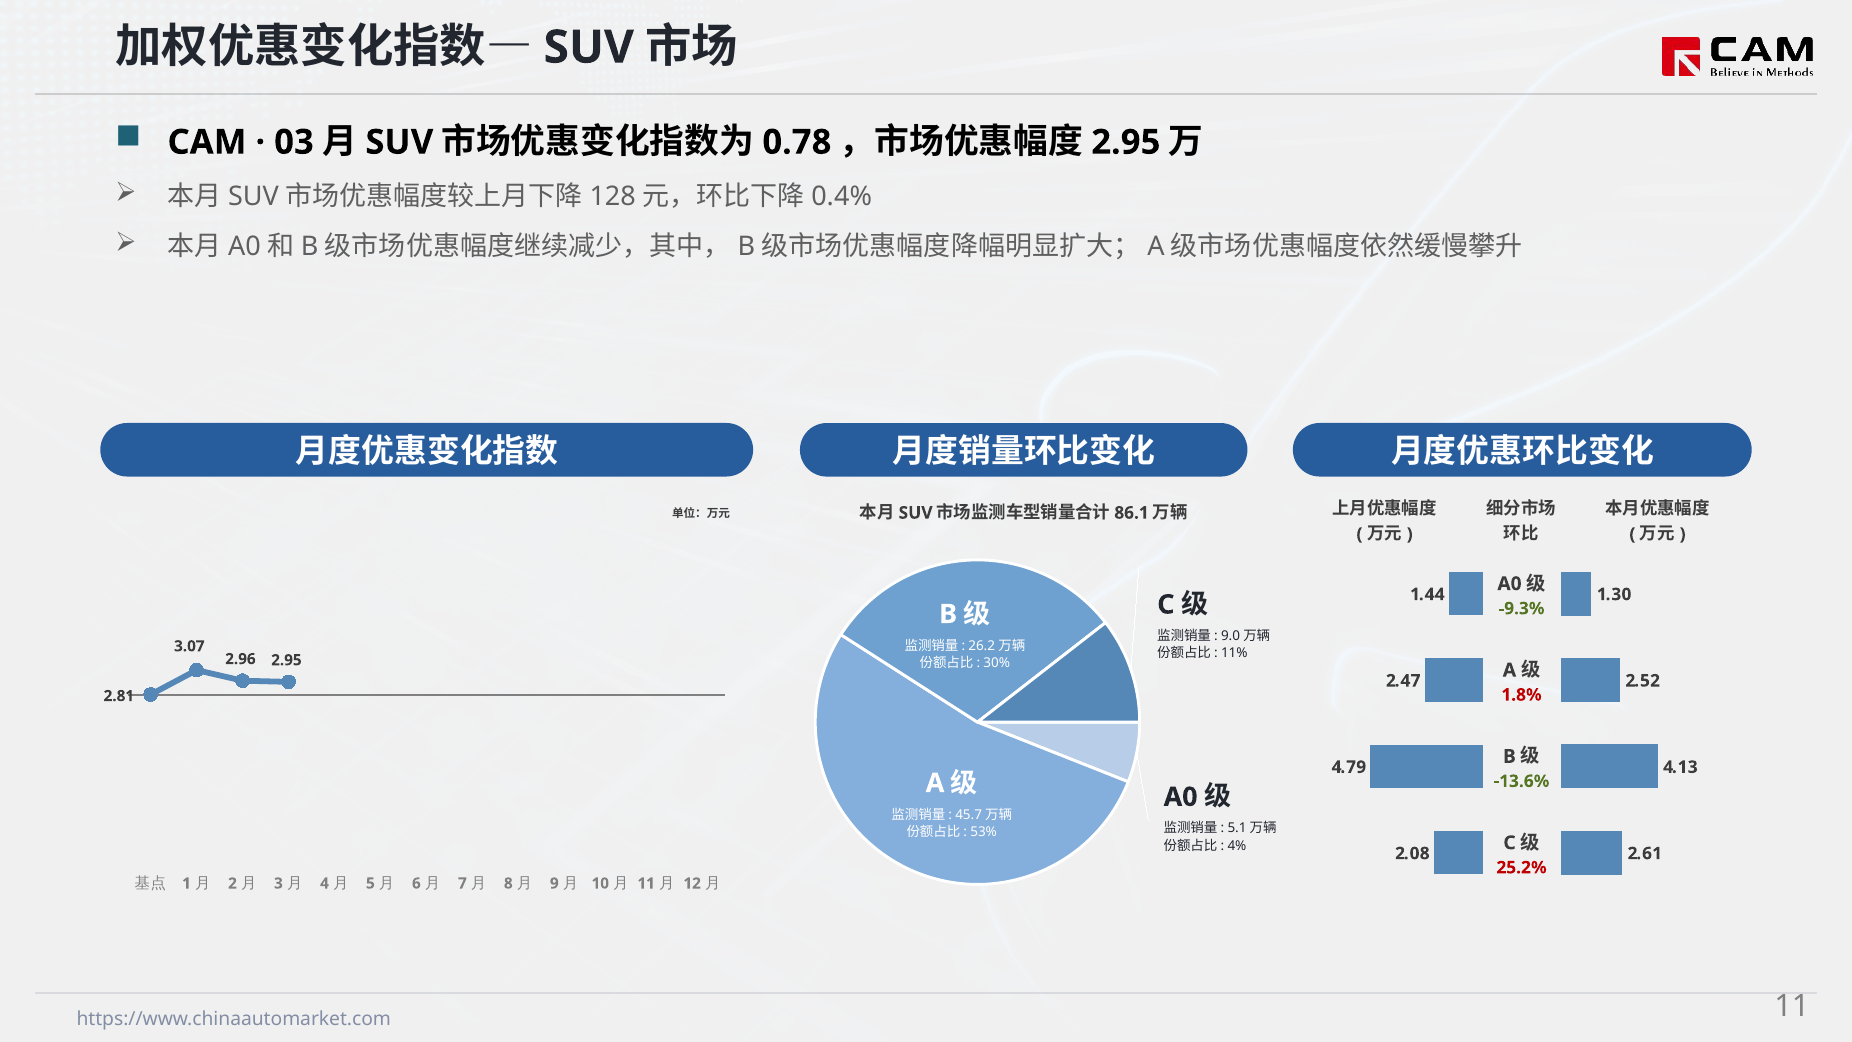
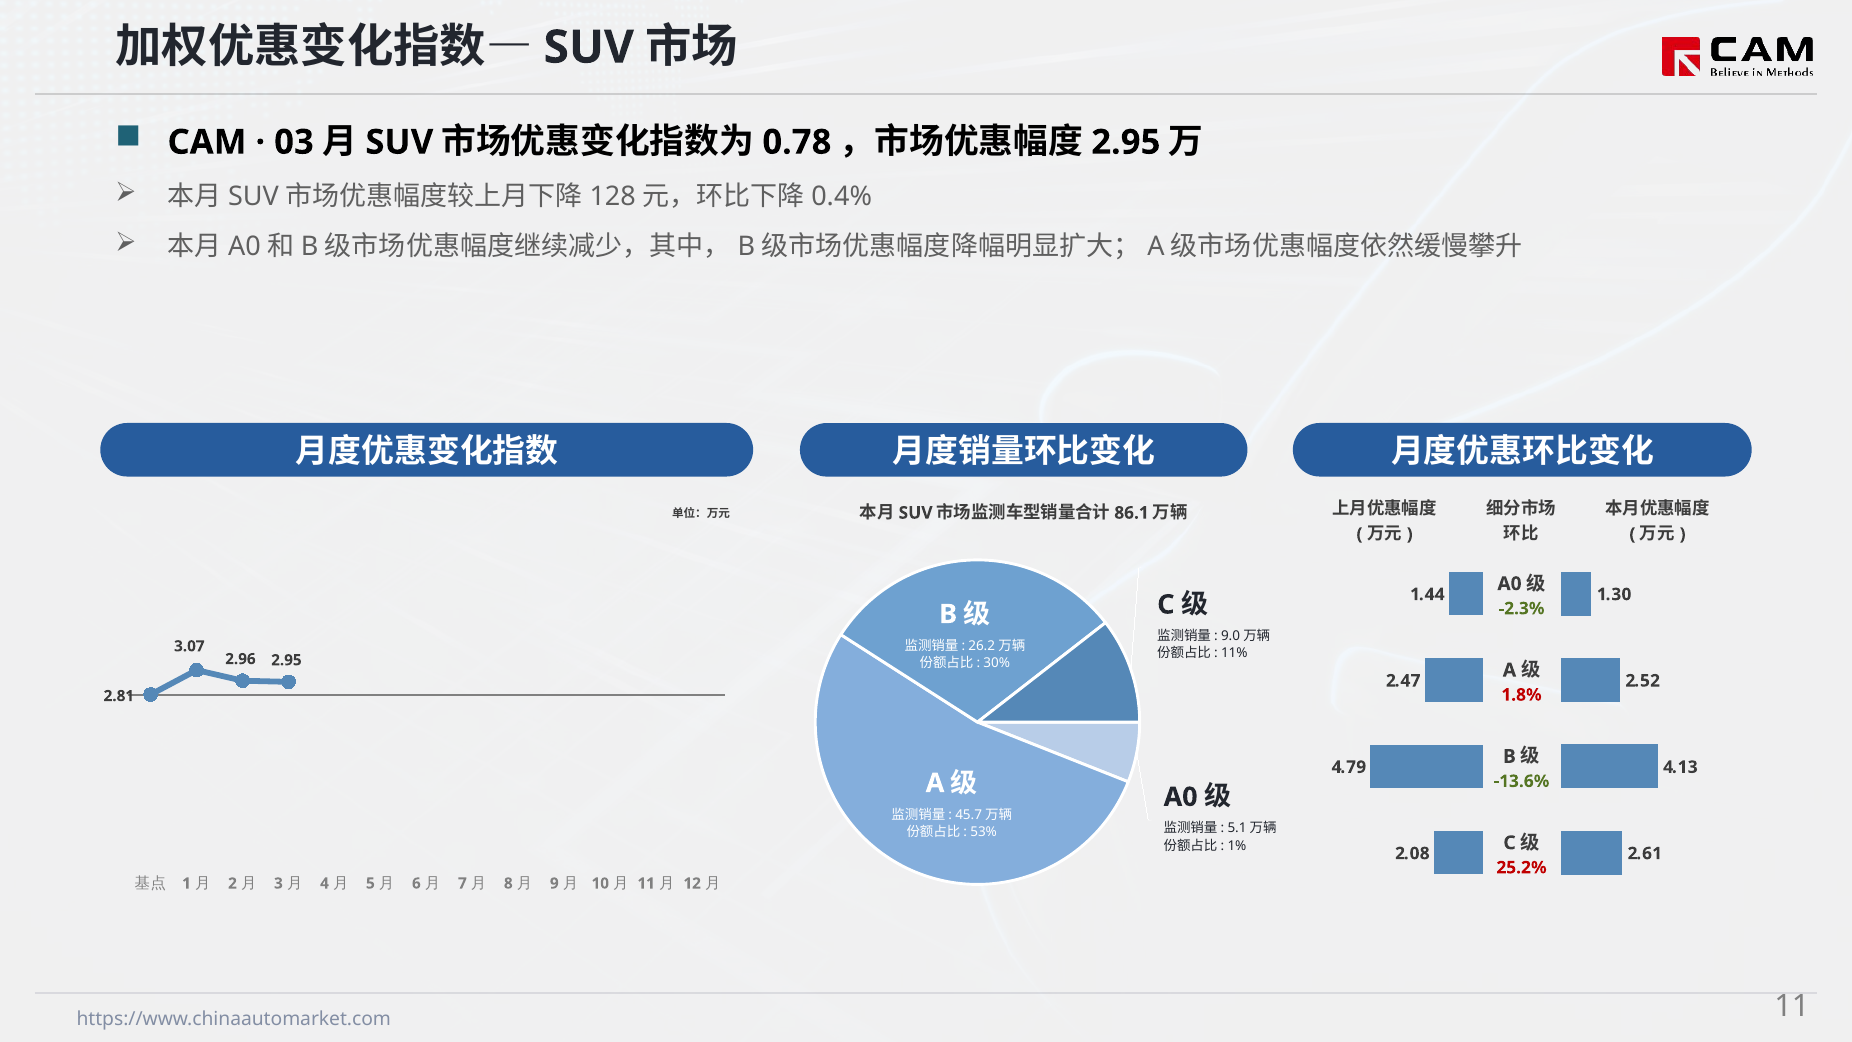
-9.3%: -9.3% -> -2.3%
4%: 4% -> 1%
